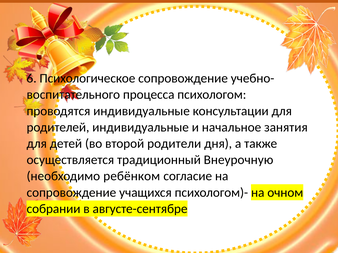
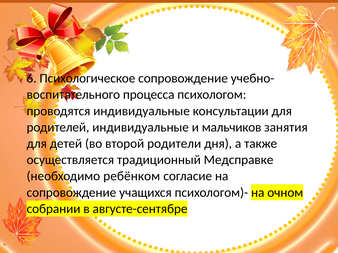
начальное: начальное -> мальчиков
Внеурочную: Внеурочную -> Медсправке
